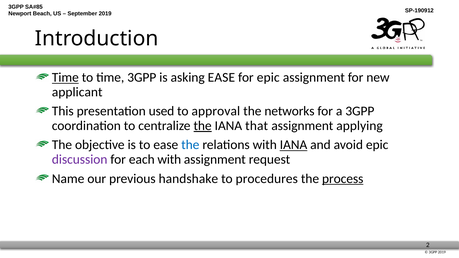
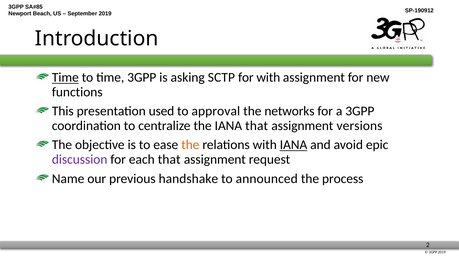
asking EASE: EASE -> SCTP
for epic: epic -> with
applicant: applicant -> functions
the at (203, 126) underline: present -> none
applying: applying -> versions
the at (190, 145) colour: blue -> orange
each with: with -> that
procedures: procedures -> announced
process underline: present -> none
